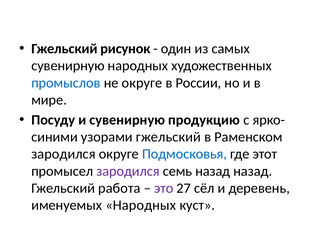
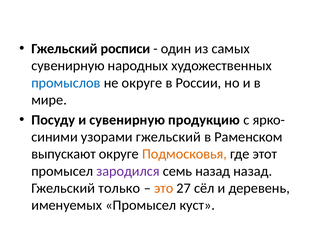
рисунок: рисунок -> росписи
зародился at (63, 154): зародился -> выпускают
Подмосковья colour: blue -> orange
работа: работа -> только
это colour: purple -> orange
именуемых Народных: Народных -> Промысел
